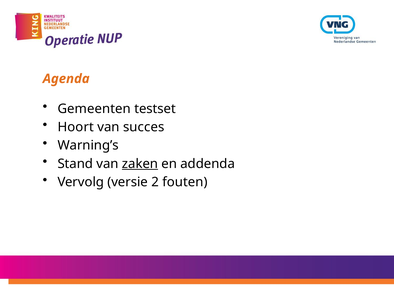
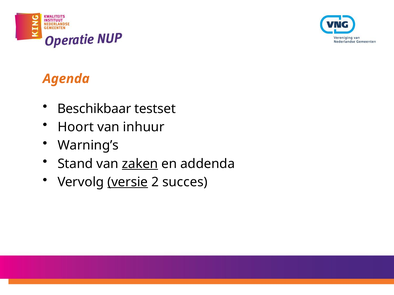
Gemeenten: Gemeenten -> Beschikbaar
succes: succes -> inhuur
versie underline: none -> present
fouten: fouten -> succes
